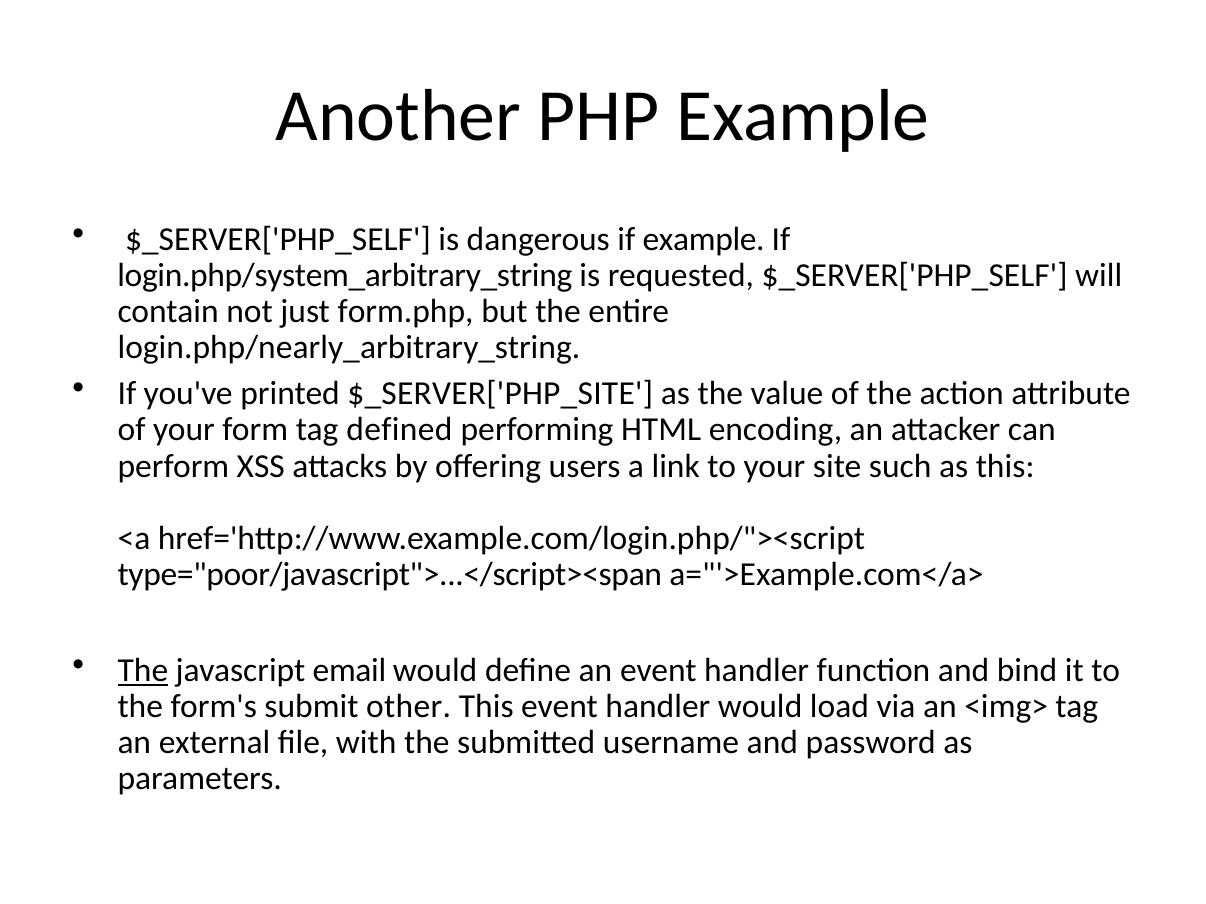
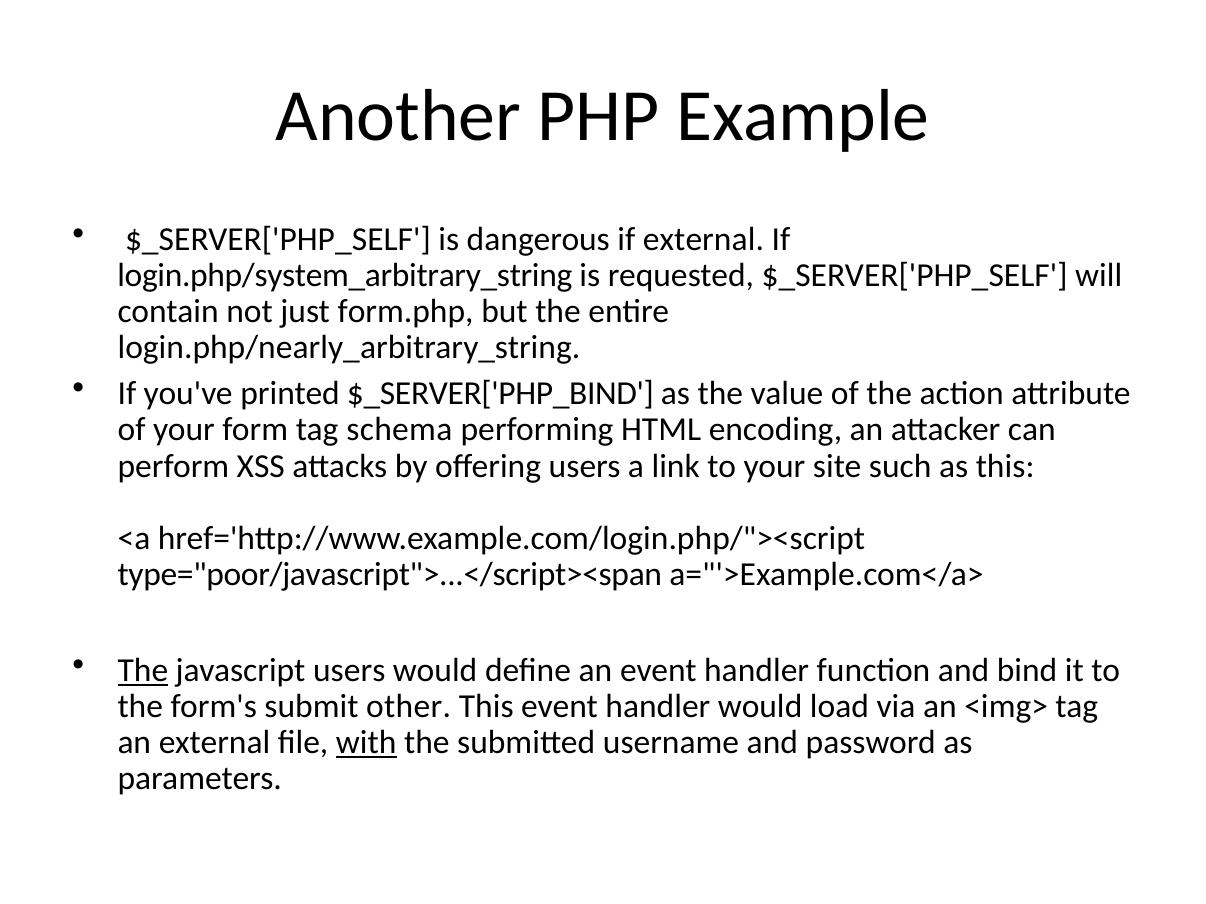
if example: example -> external
$_SERVER['PHP_SITE: $_SERVER['PHP_SITE -> $_SERVER['PHP_BIND
defined: defined -> schema
javascript email: email -> users
with underline: none -> present
